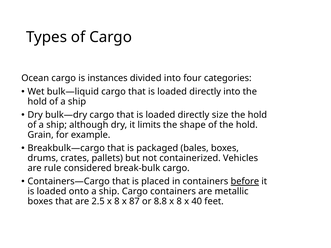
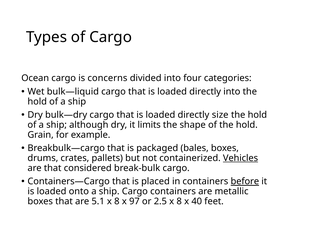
instances: instances -> concerns
Vehicles underline: none -> present
are rule: rule -> that
2.5: 2.5 -> 5.1
87: 87 -> 97
8.8: 8.8 -> 2.5
